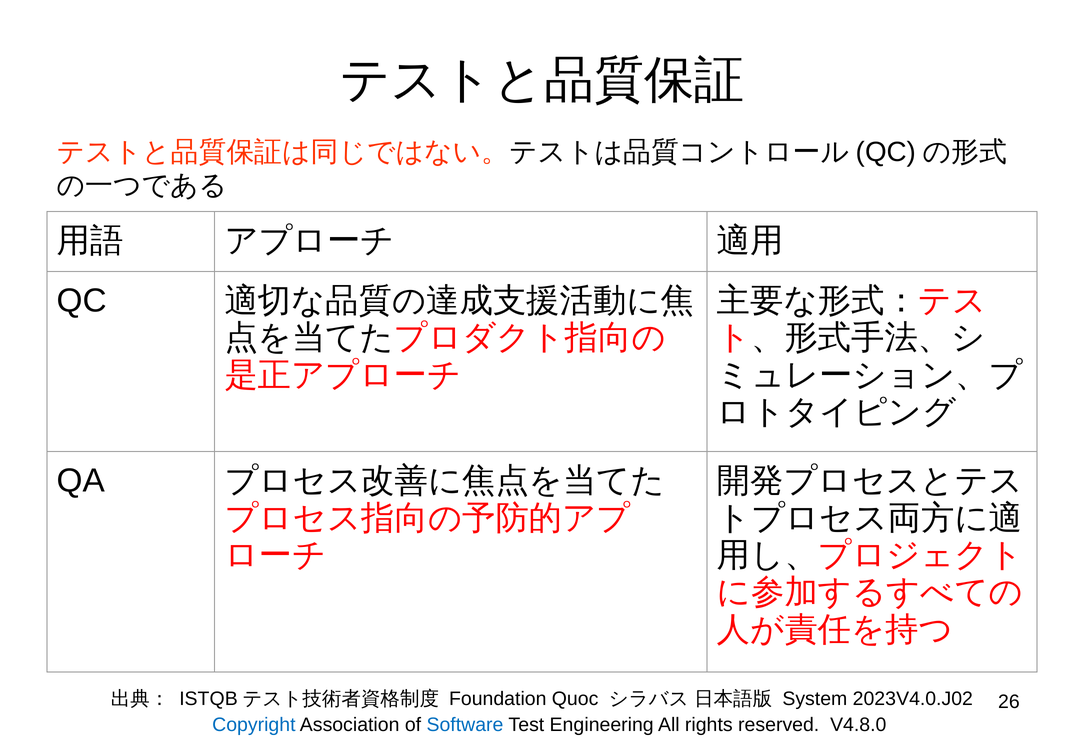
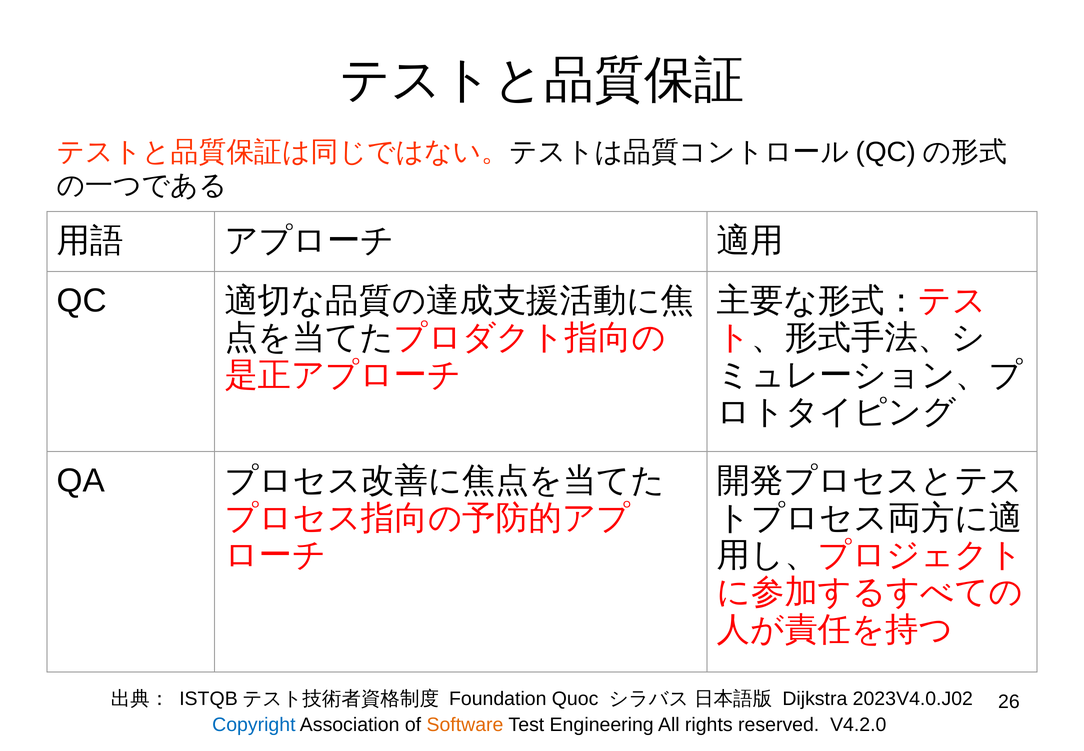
System: System -> Dijkstra
Software colour: blue -> orange
V4.8.0: V4.8.0 -> V4.2.0
